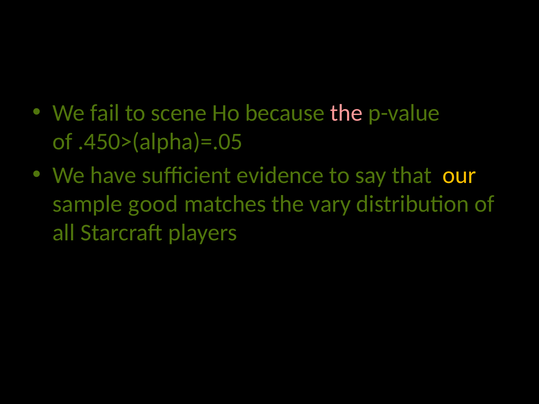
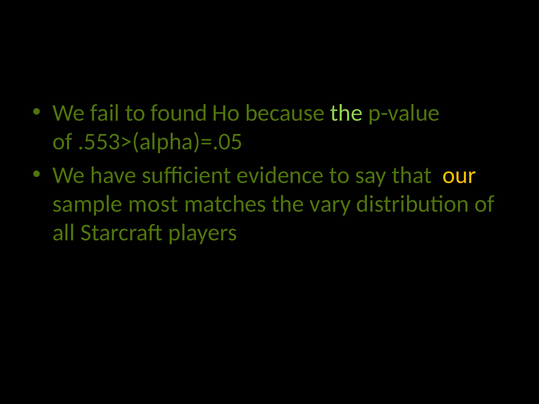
scene: scene -> found
the at (347, 113) colour: pink -> light green
.450>(alpha)=.05: .450>(alpha)=.05 -> .553>(alpha)=.05
good: good -> most
